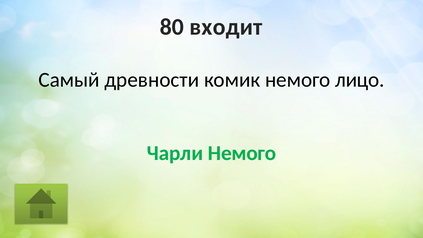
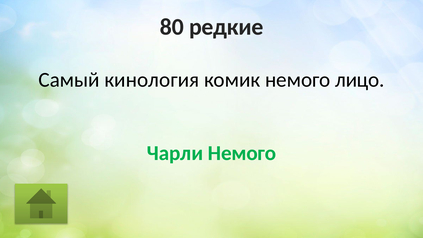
входит: входит -> редкие
древности: древности -> кинология
